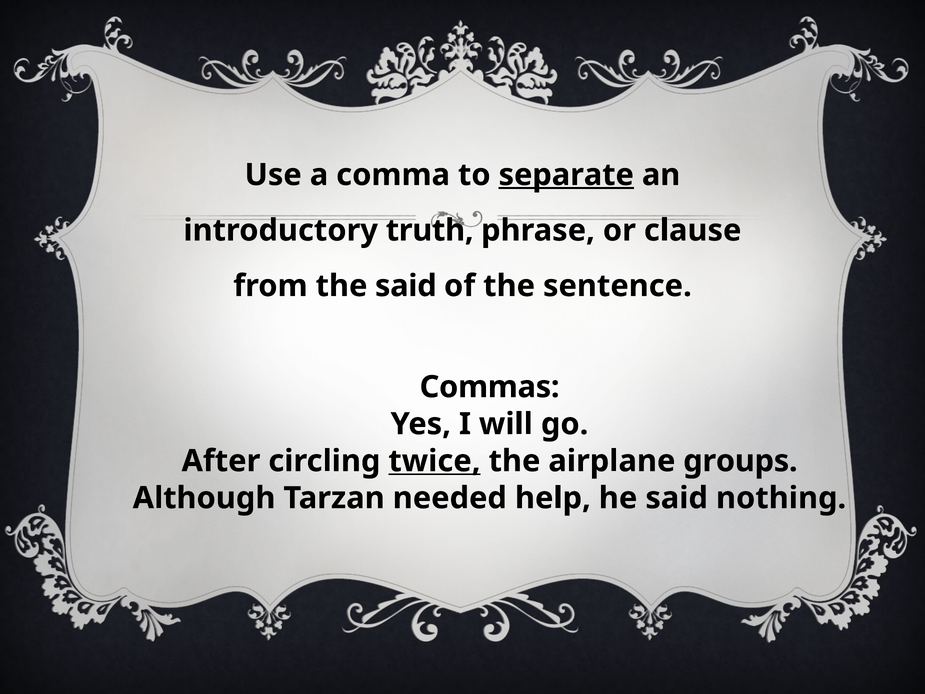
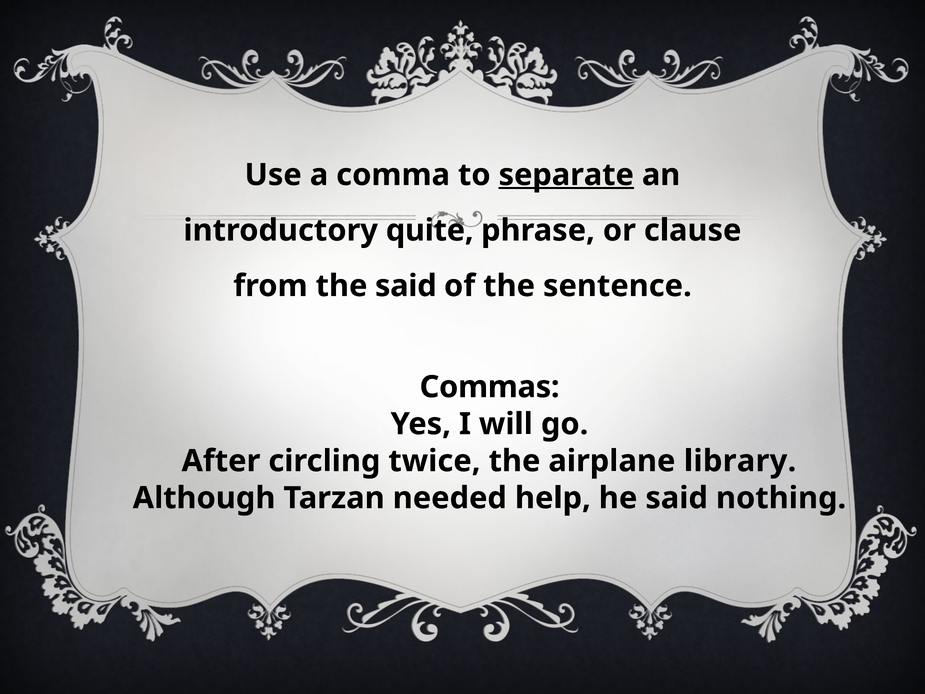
truth: truth -> quite
twice underline: present -> none
groups: groups -> library
